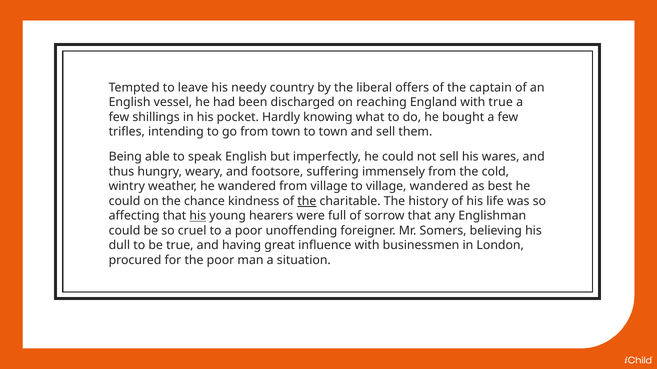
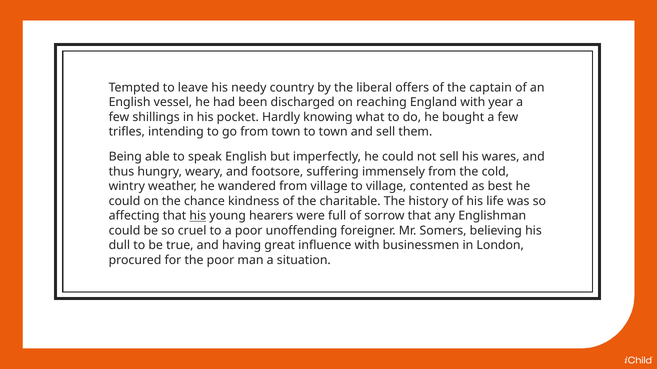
with true: true -> year
village wandered: wandered -> contented
the at (307, 201) underline: present -> none
